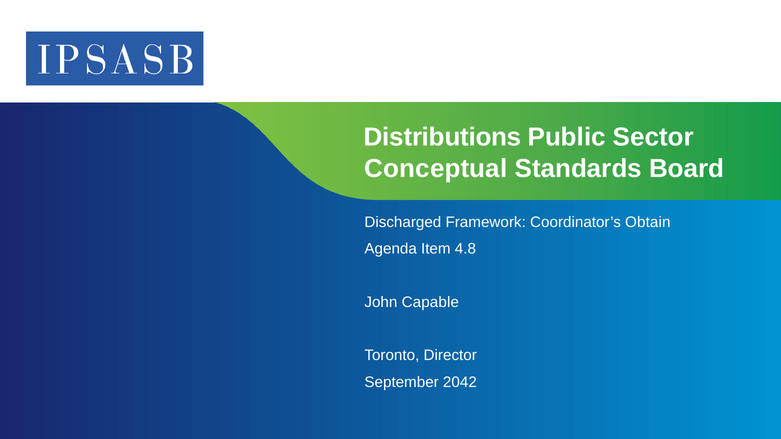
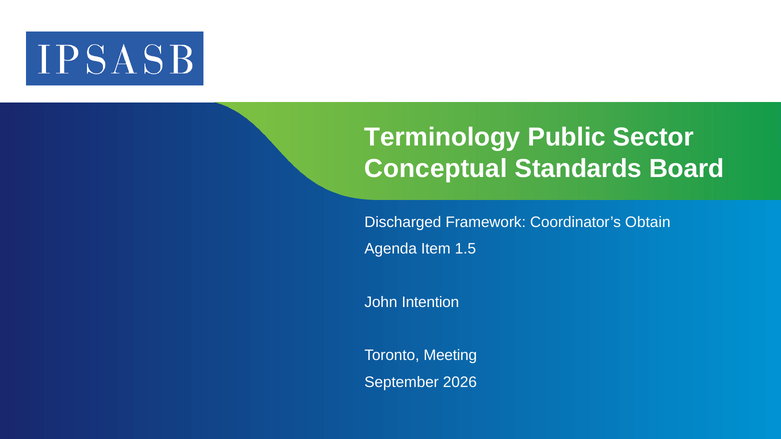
Distributions: Distributions -> Terminology
4.8: 4.8 -> 1.5
Capable: Capable -> Intention
Director: Director -> Meeting
2042: 2042 -> 2026
